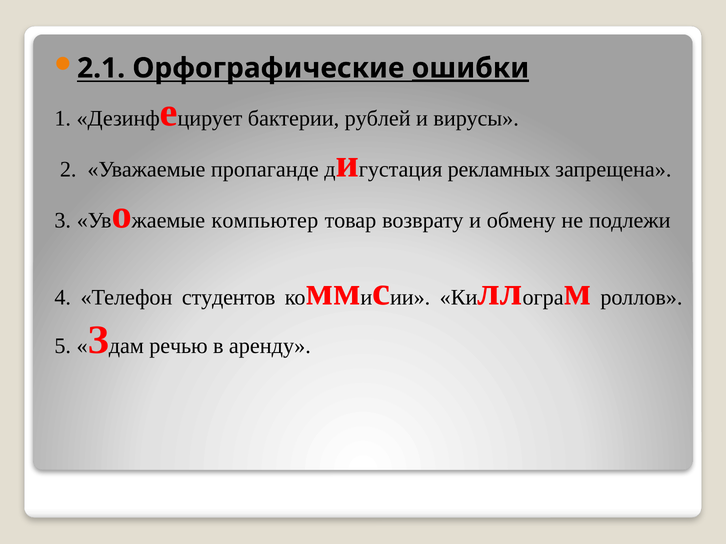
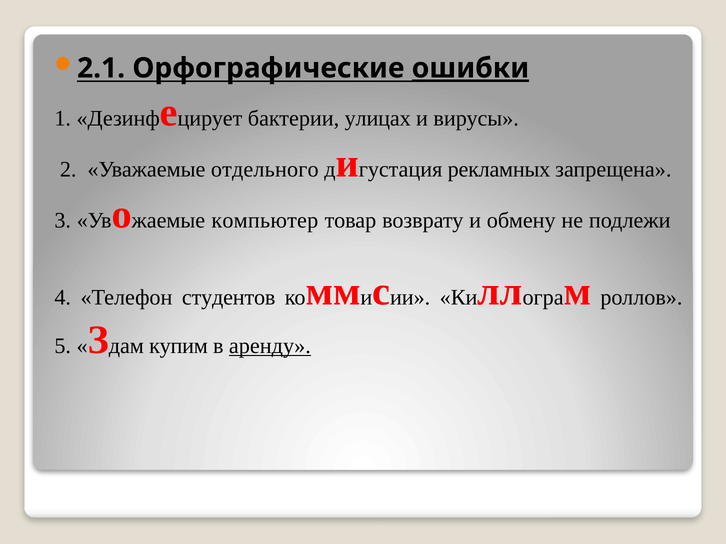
рублей: рублей -> улицах
пропаганде: пропаганде -> отдельного
речью: речью -> купим
аренду underline: none -> present
